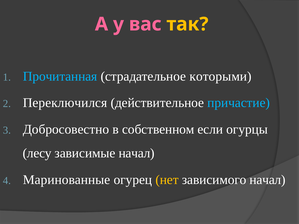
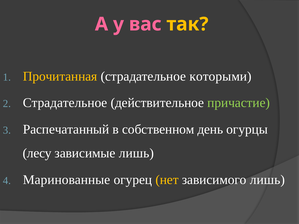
Прочитанная colour: light blue -> yellow
Переключился at (65, 103): Переключился -> Страдательное
причастие colour: light blue -> light green
Добросовестно: Добросовестно -> Распечатанный
если: если -> день
зависимые начал: начал -> лишь
зависимого начал: начал -> лишь
